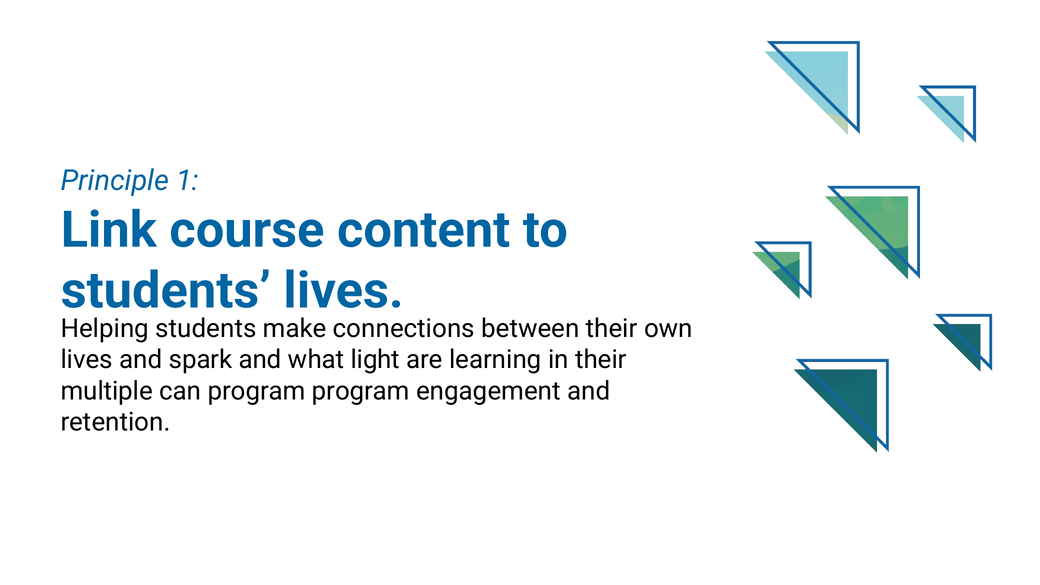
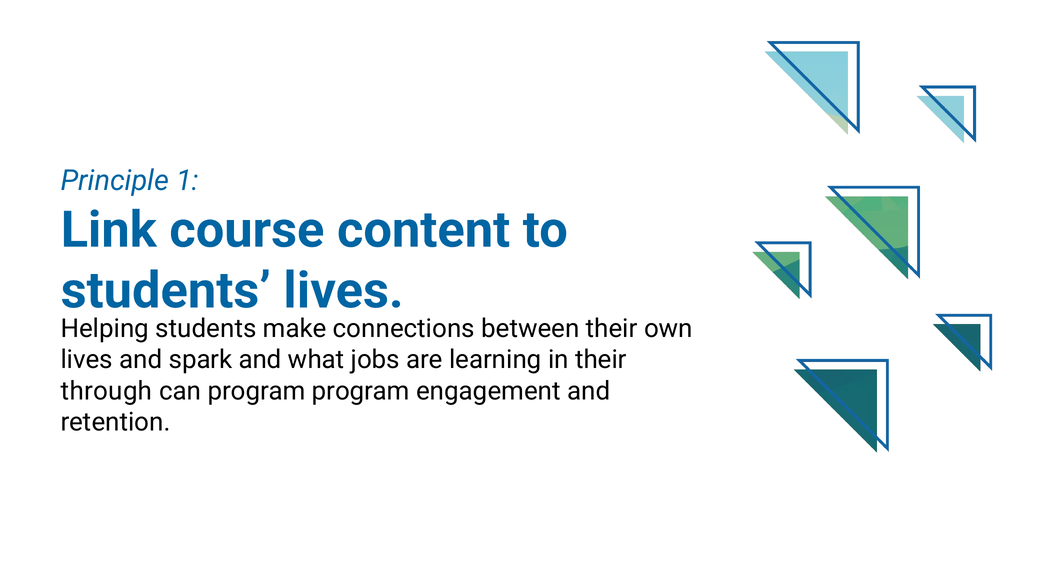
light: light -> jobs
multiple: multiple -> through
